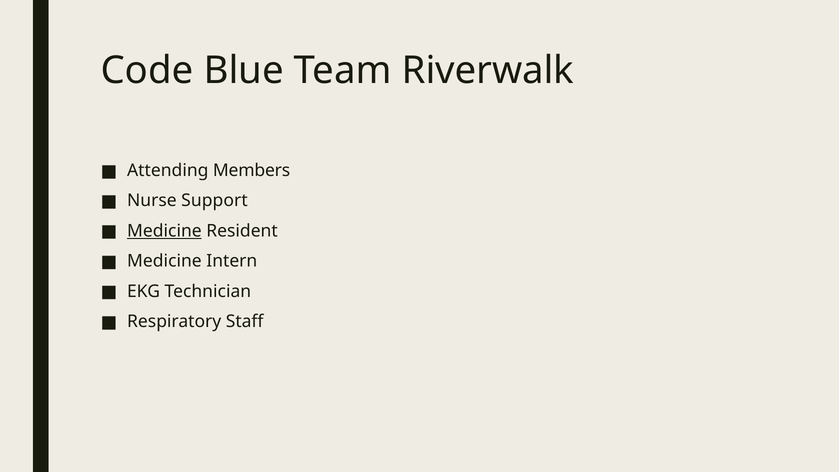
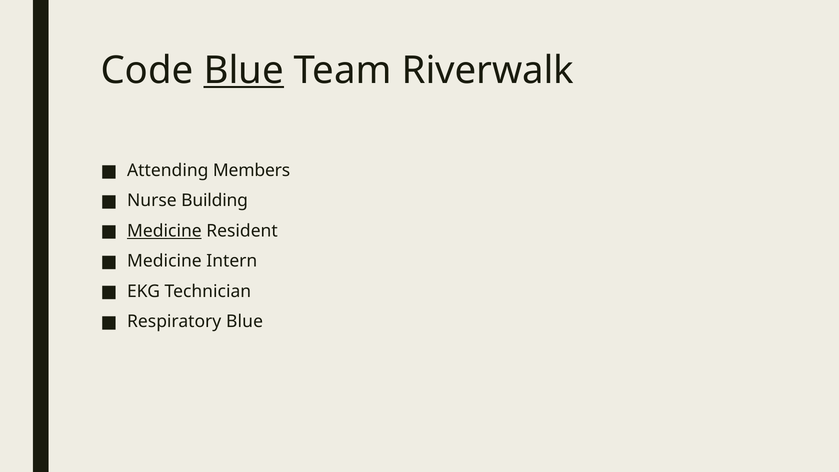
Blue at (244, 71) underline: none -> present
Support: Support -> Building
Respiratory Staff: Staff -> Blue
